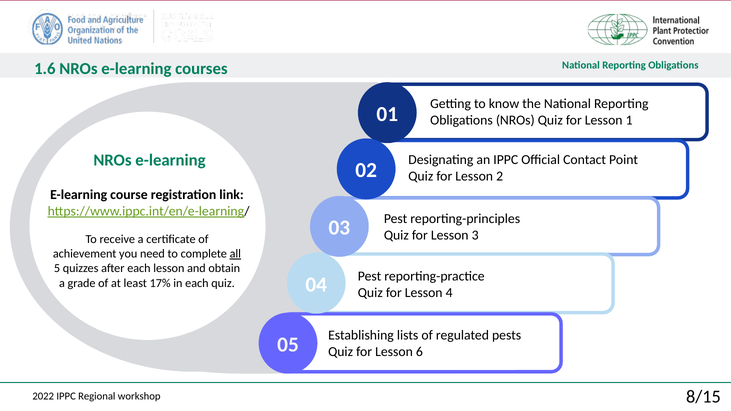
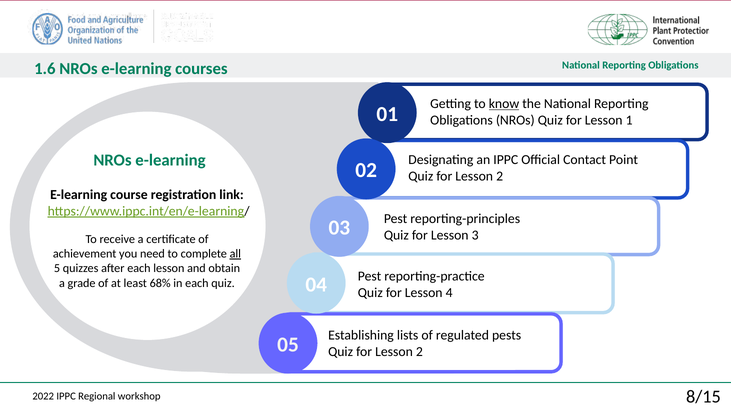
know underline: none -> present
17%: 17% -> 68%
6 at (419, 352): 6 -> 2
